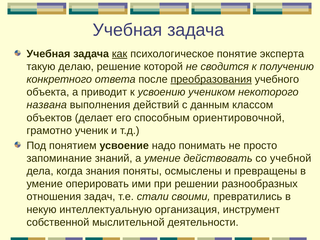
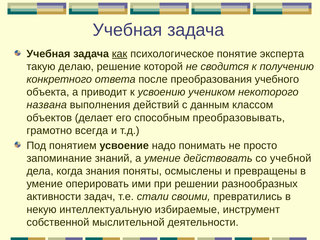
преобразования underline: present -> none
ориентировочной: ориентировочной -> преобразовывать
ученик: ученик -> всегда
отношения: отношения -> активности
организация: организация -> избираемые
